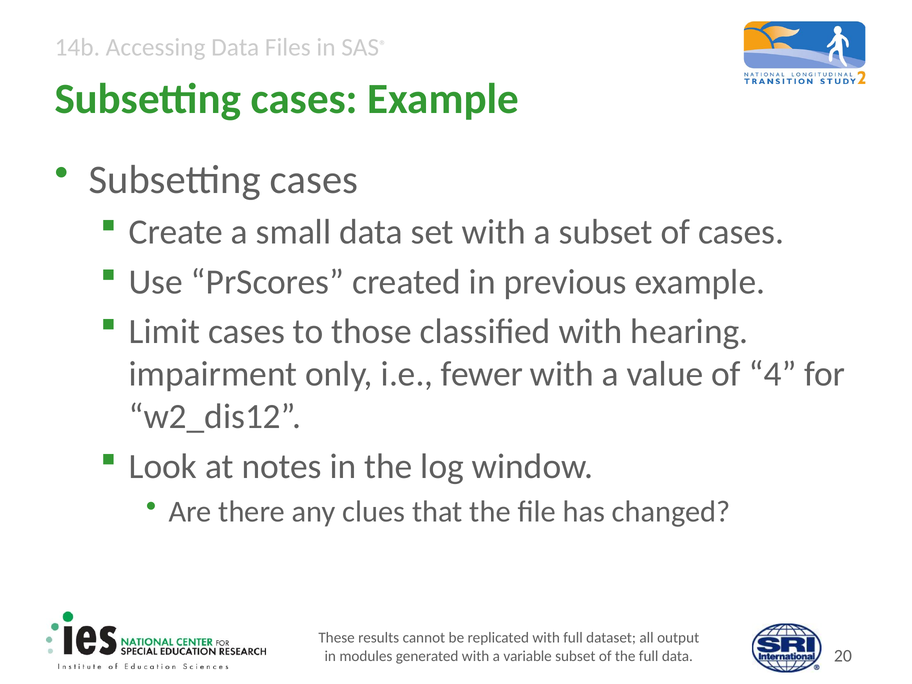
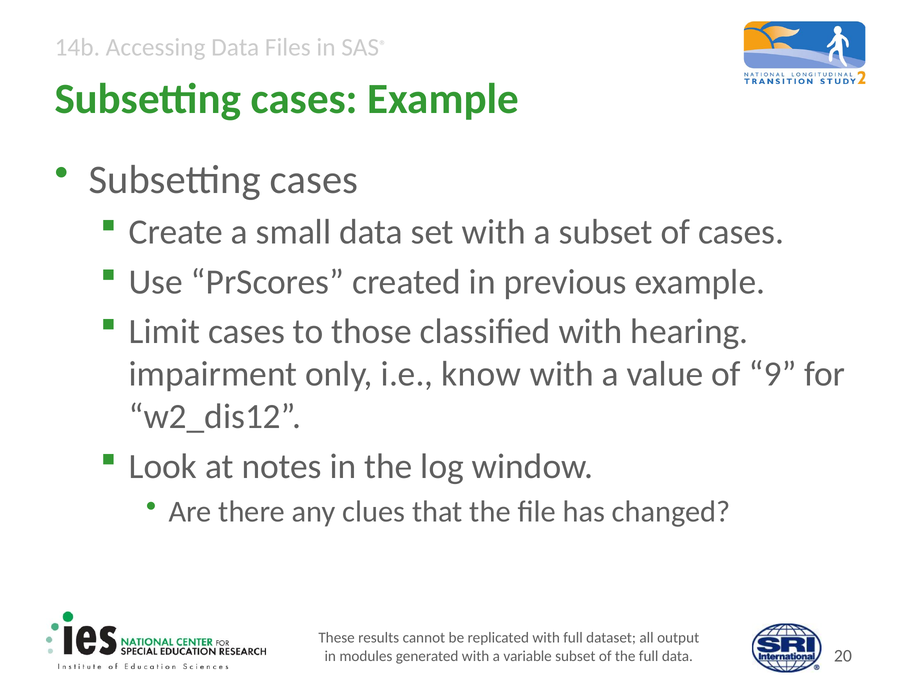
fewer: fewer -> know
4: 4 -> 9
